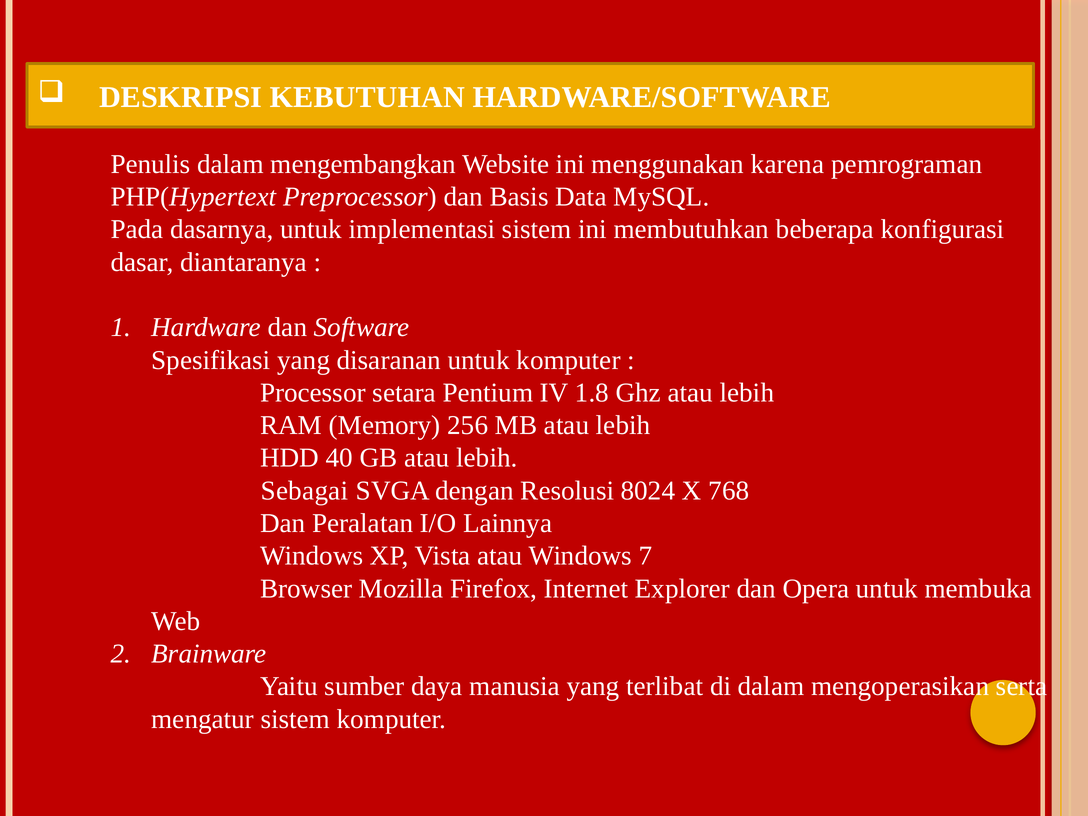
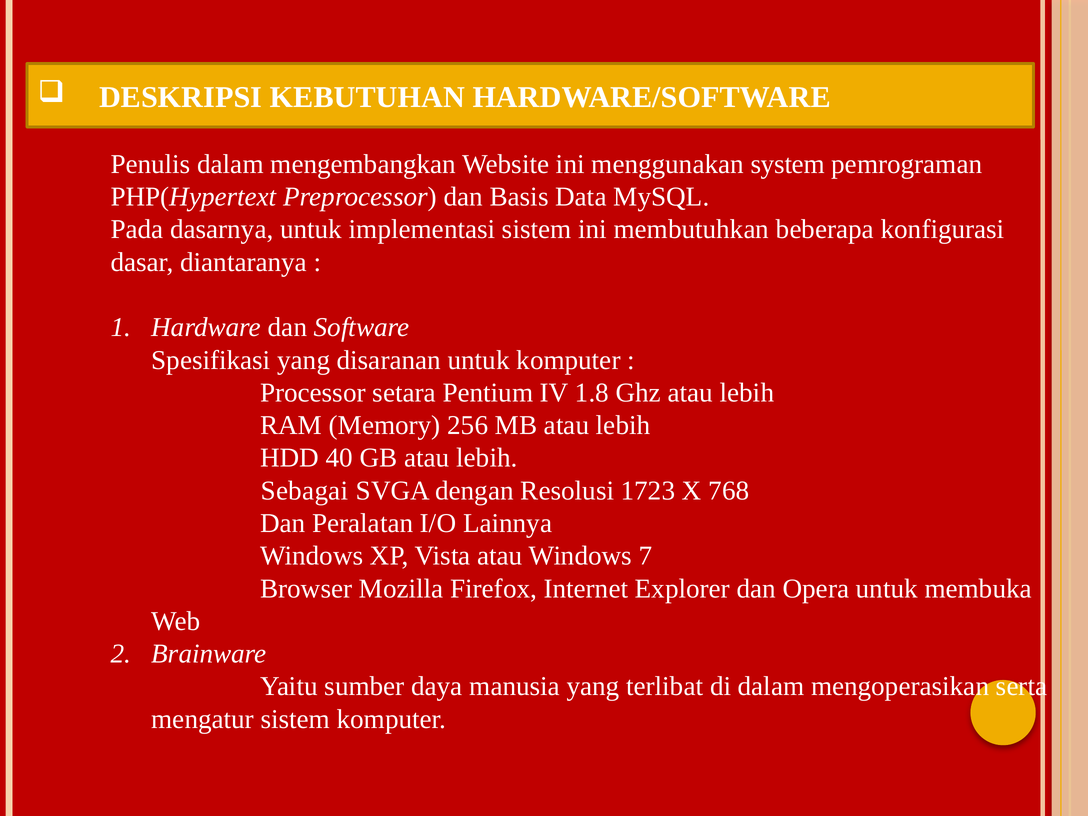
karena: karena -> system
8024: 8024 -> 1723
